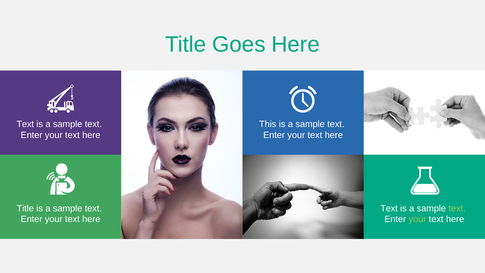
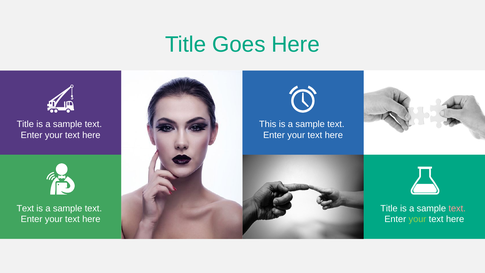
Text at (25, 124): Text -> Title
Title at (25, 208): Title -> Text
Text at (389, 208): Text -> Title
text at (457, 208) colour: light green -> pink
